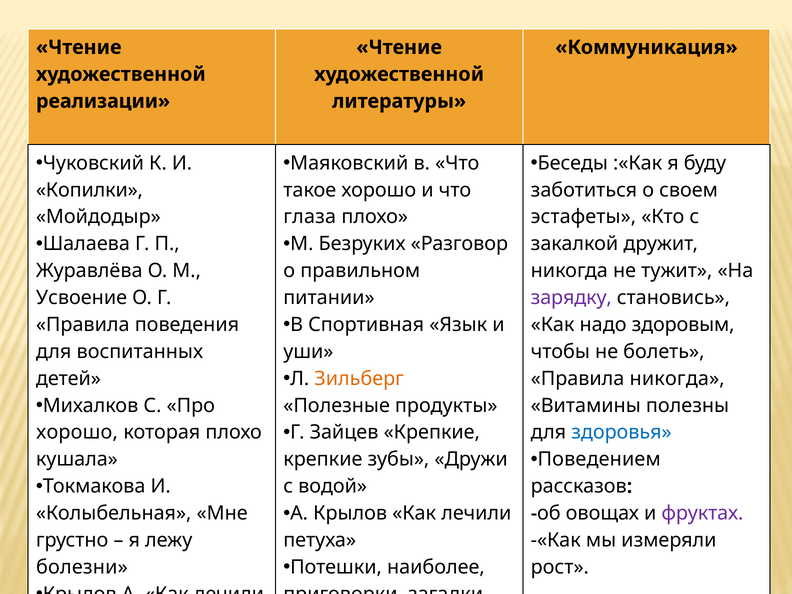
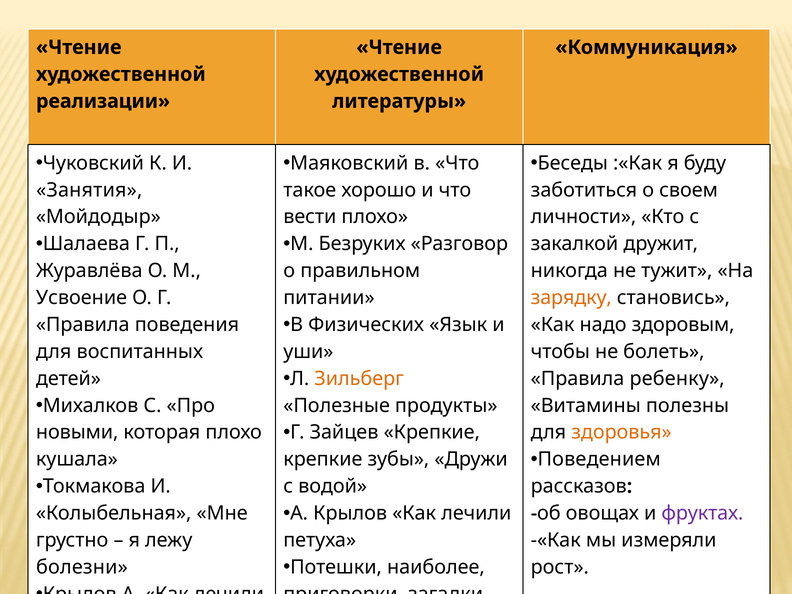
Копилки: Копилки -> Занятия
глаза: глаза -> вести
эстафеты: эстафеты -> личности
зарядку colour: purple -> orange
Спортивная: Спортивная -> Физических
Правила никогда: никогда -> ребенку
хорошо at (77, 432): хорошо -> новыми
здоровья colour: blue -> orange
